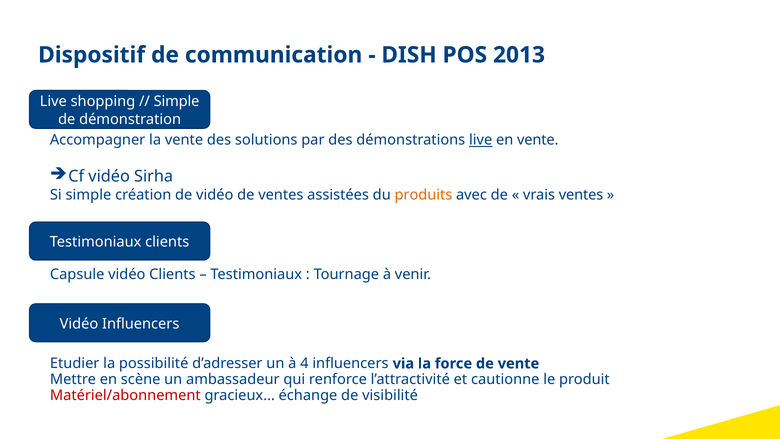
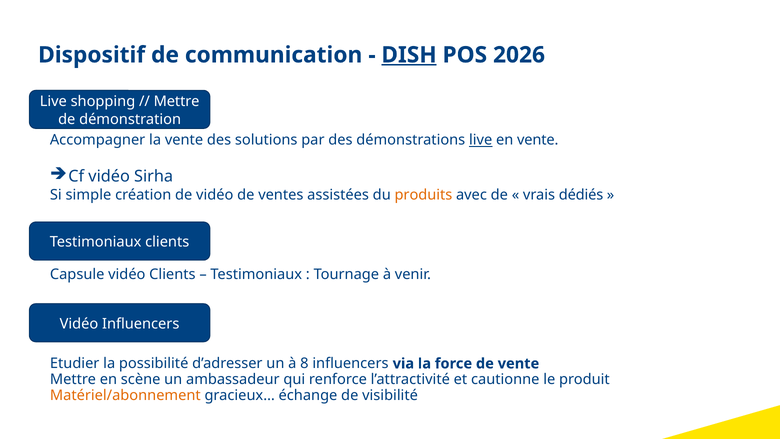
DISH underline: none -> present
2013: 2013 -> 2026
Simple at (177, 102): Simple -> Mettre
vrais ventes: ventes -> dédiés
4: 4 -> 8
Matériel/abonnement colour: red -> orange
